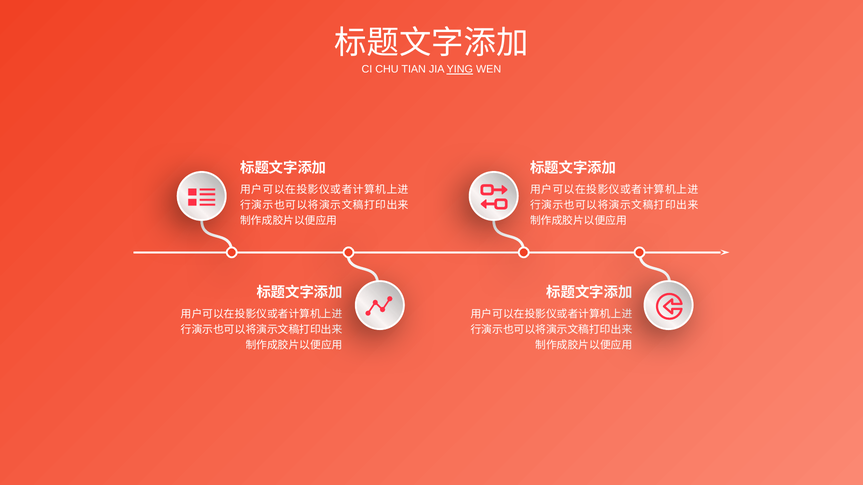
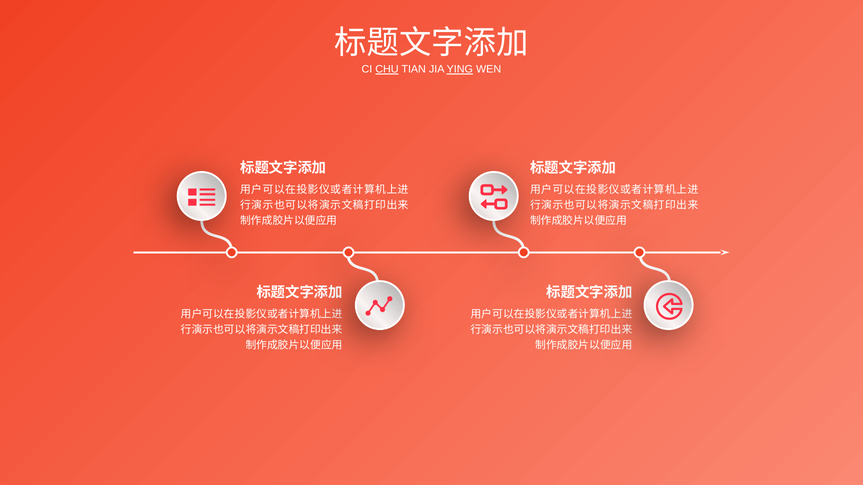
CHU underline: none -> present
